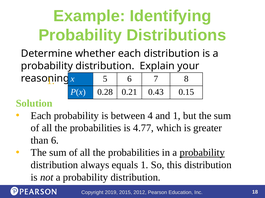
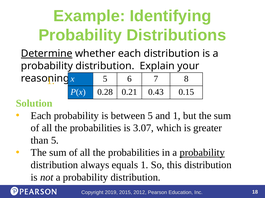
Determine underline: none -> present
between 4: 4 -> 5
4.77: 4.77 -> 3.07
than 6: 6 -> 5
